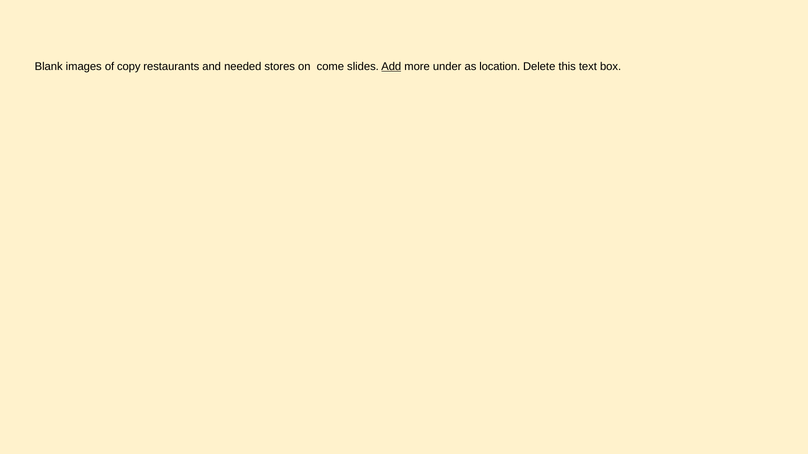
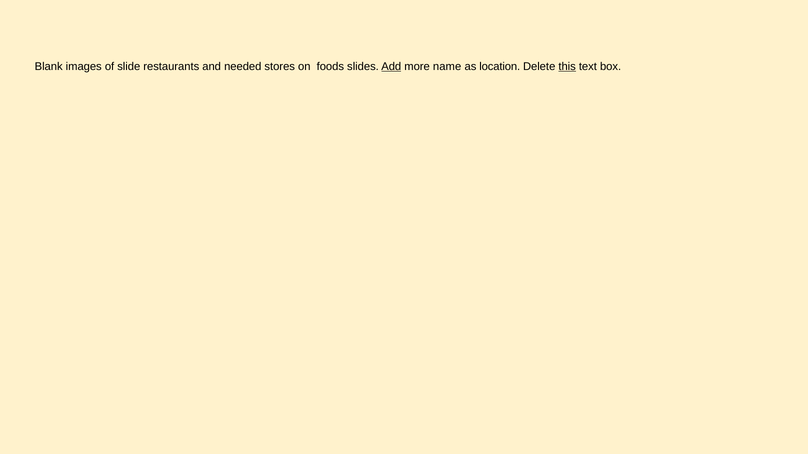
copy: copy -> slide
come: come -> foods
under: under -> name
this underline: none -> present
